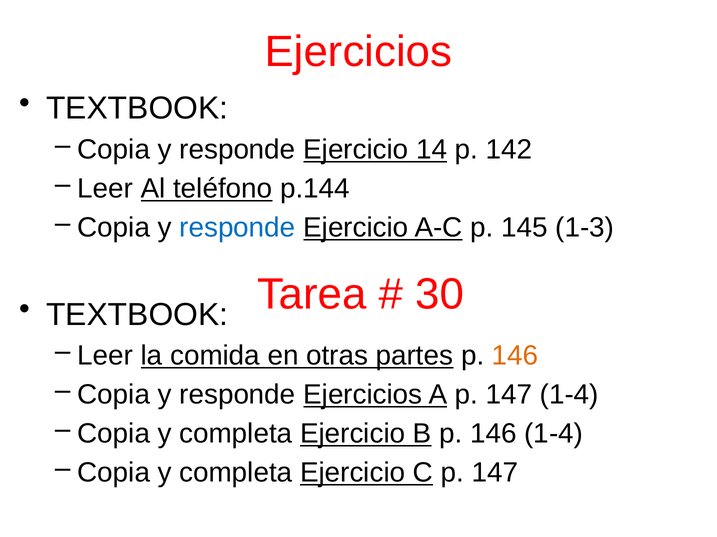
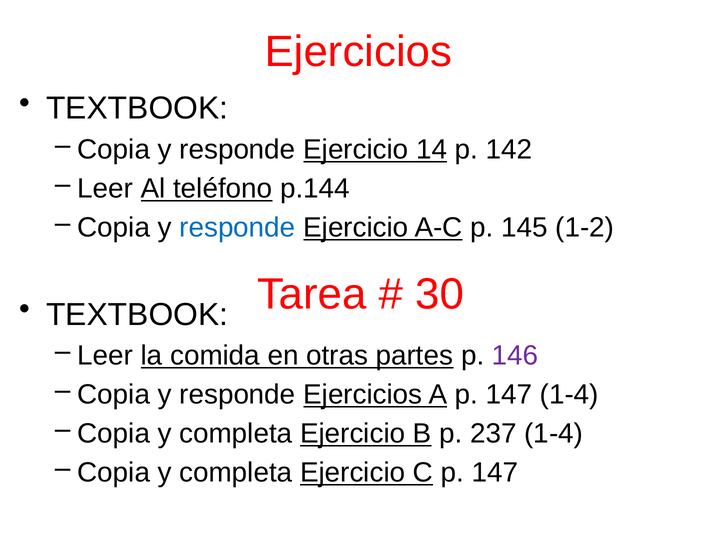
1-3: 1-3 -> 1-2
146 at (515, 356) colour: orange -> purple
B p 146: 146 -> 237
